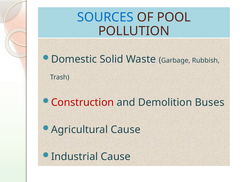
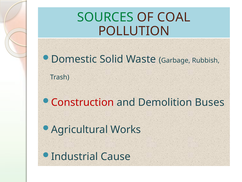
SOURCES colour: blue -> green
POOL: POOL -> COAL
Agricultural Cause: Cause -> Works
